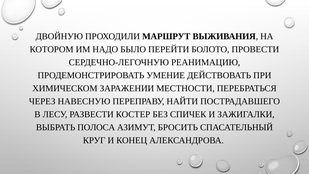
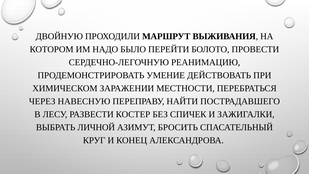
ПОЛОСА: ПОЛОСА -> ЛИЧНОЙ
